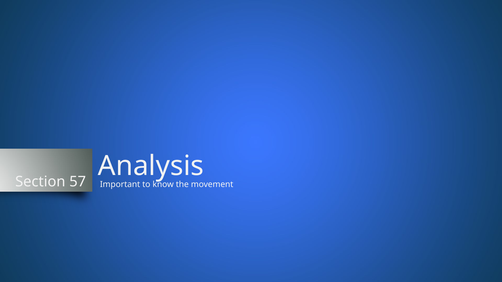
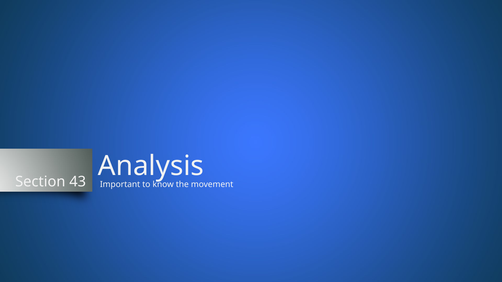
57: 57 -> 43
